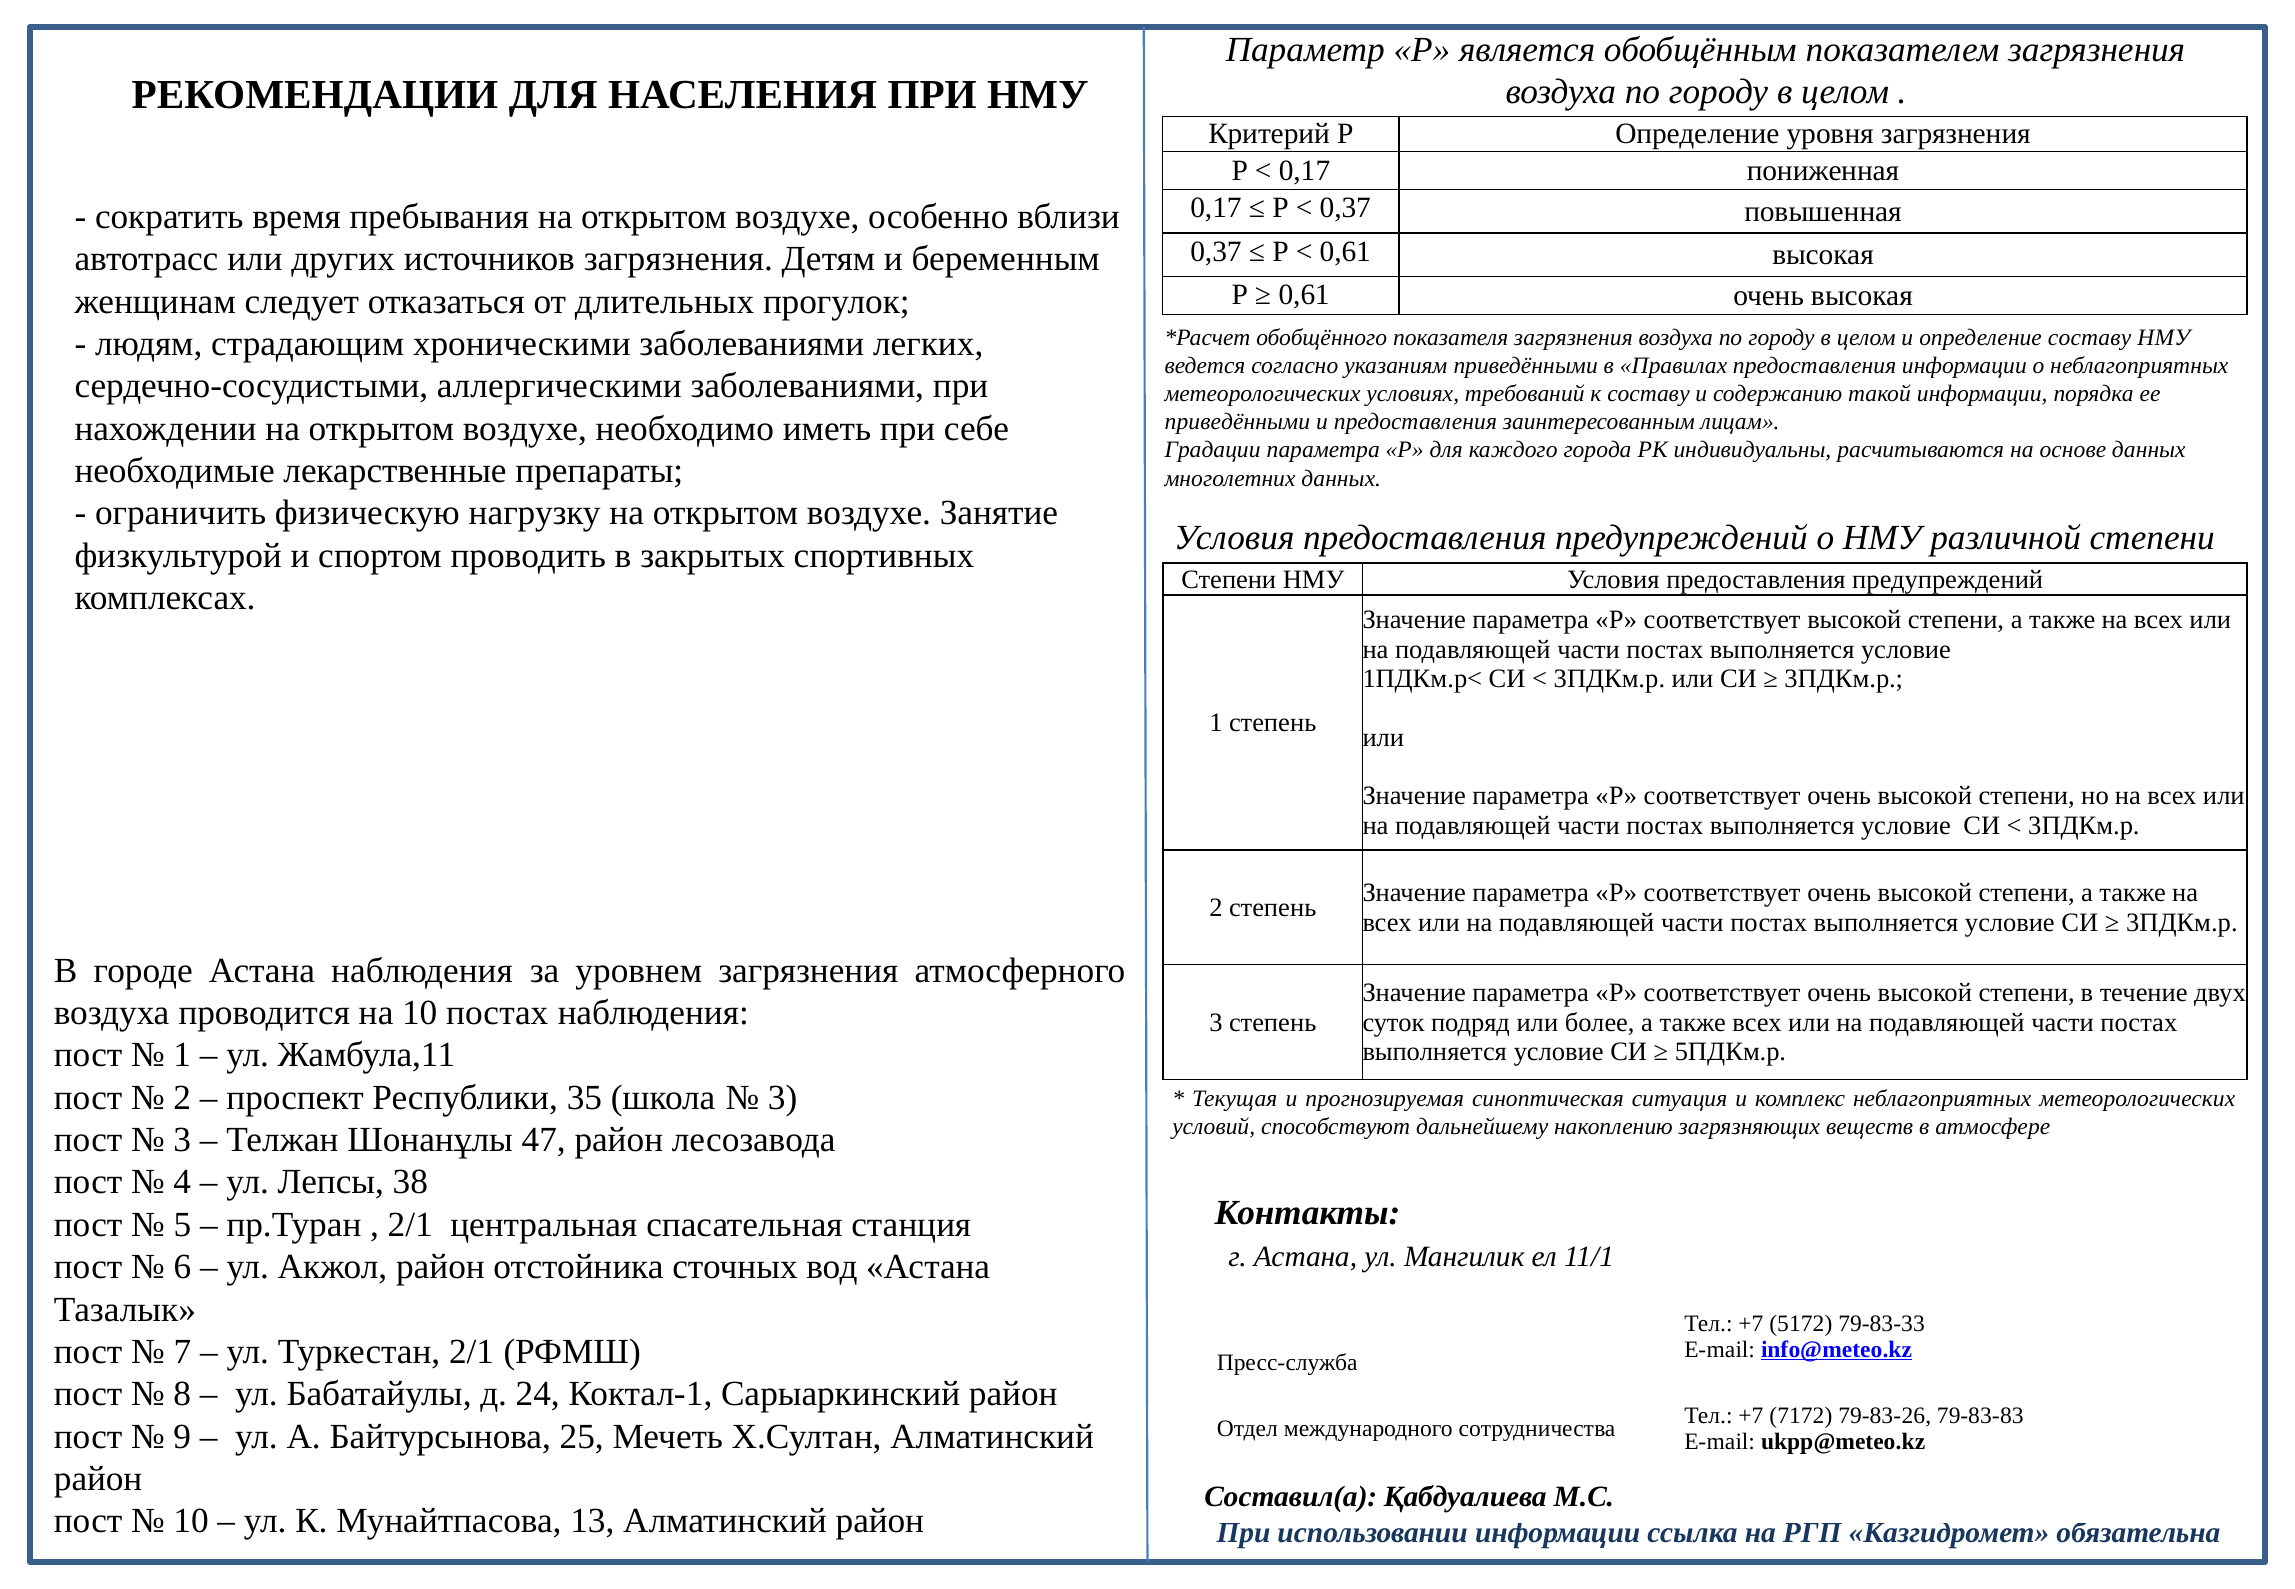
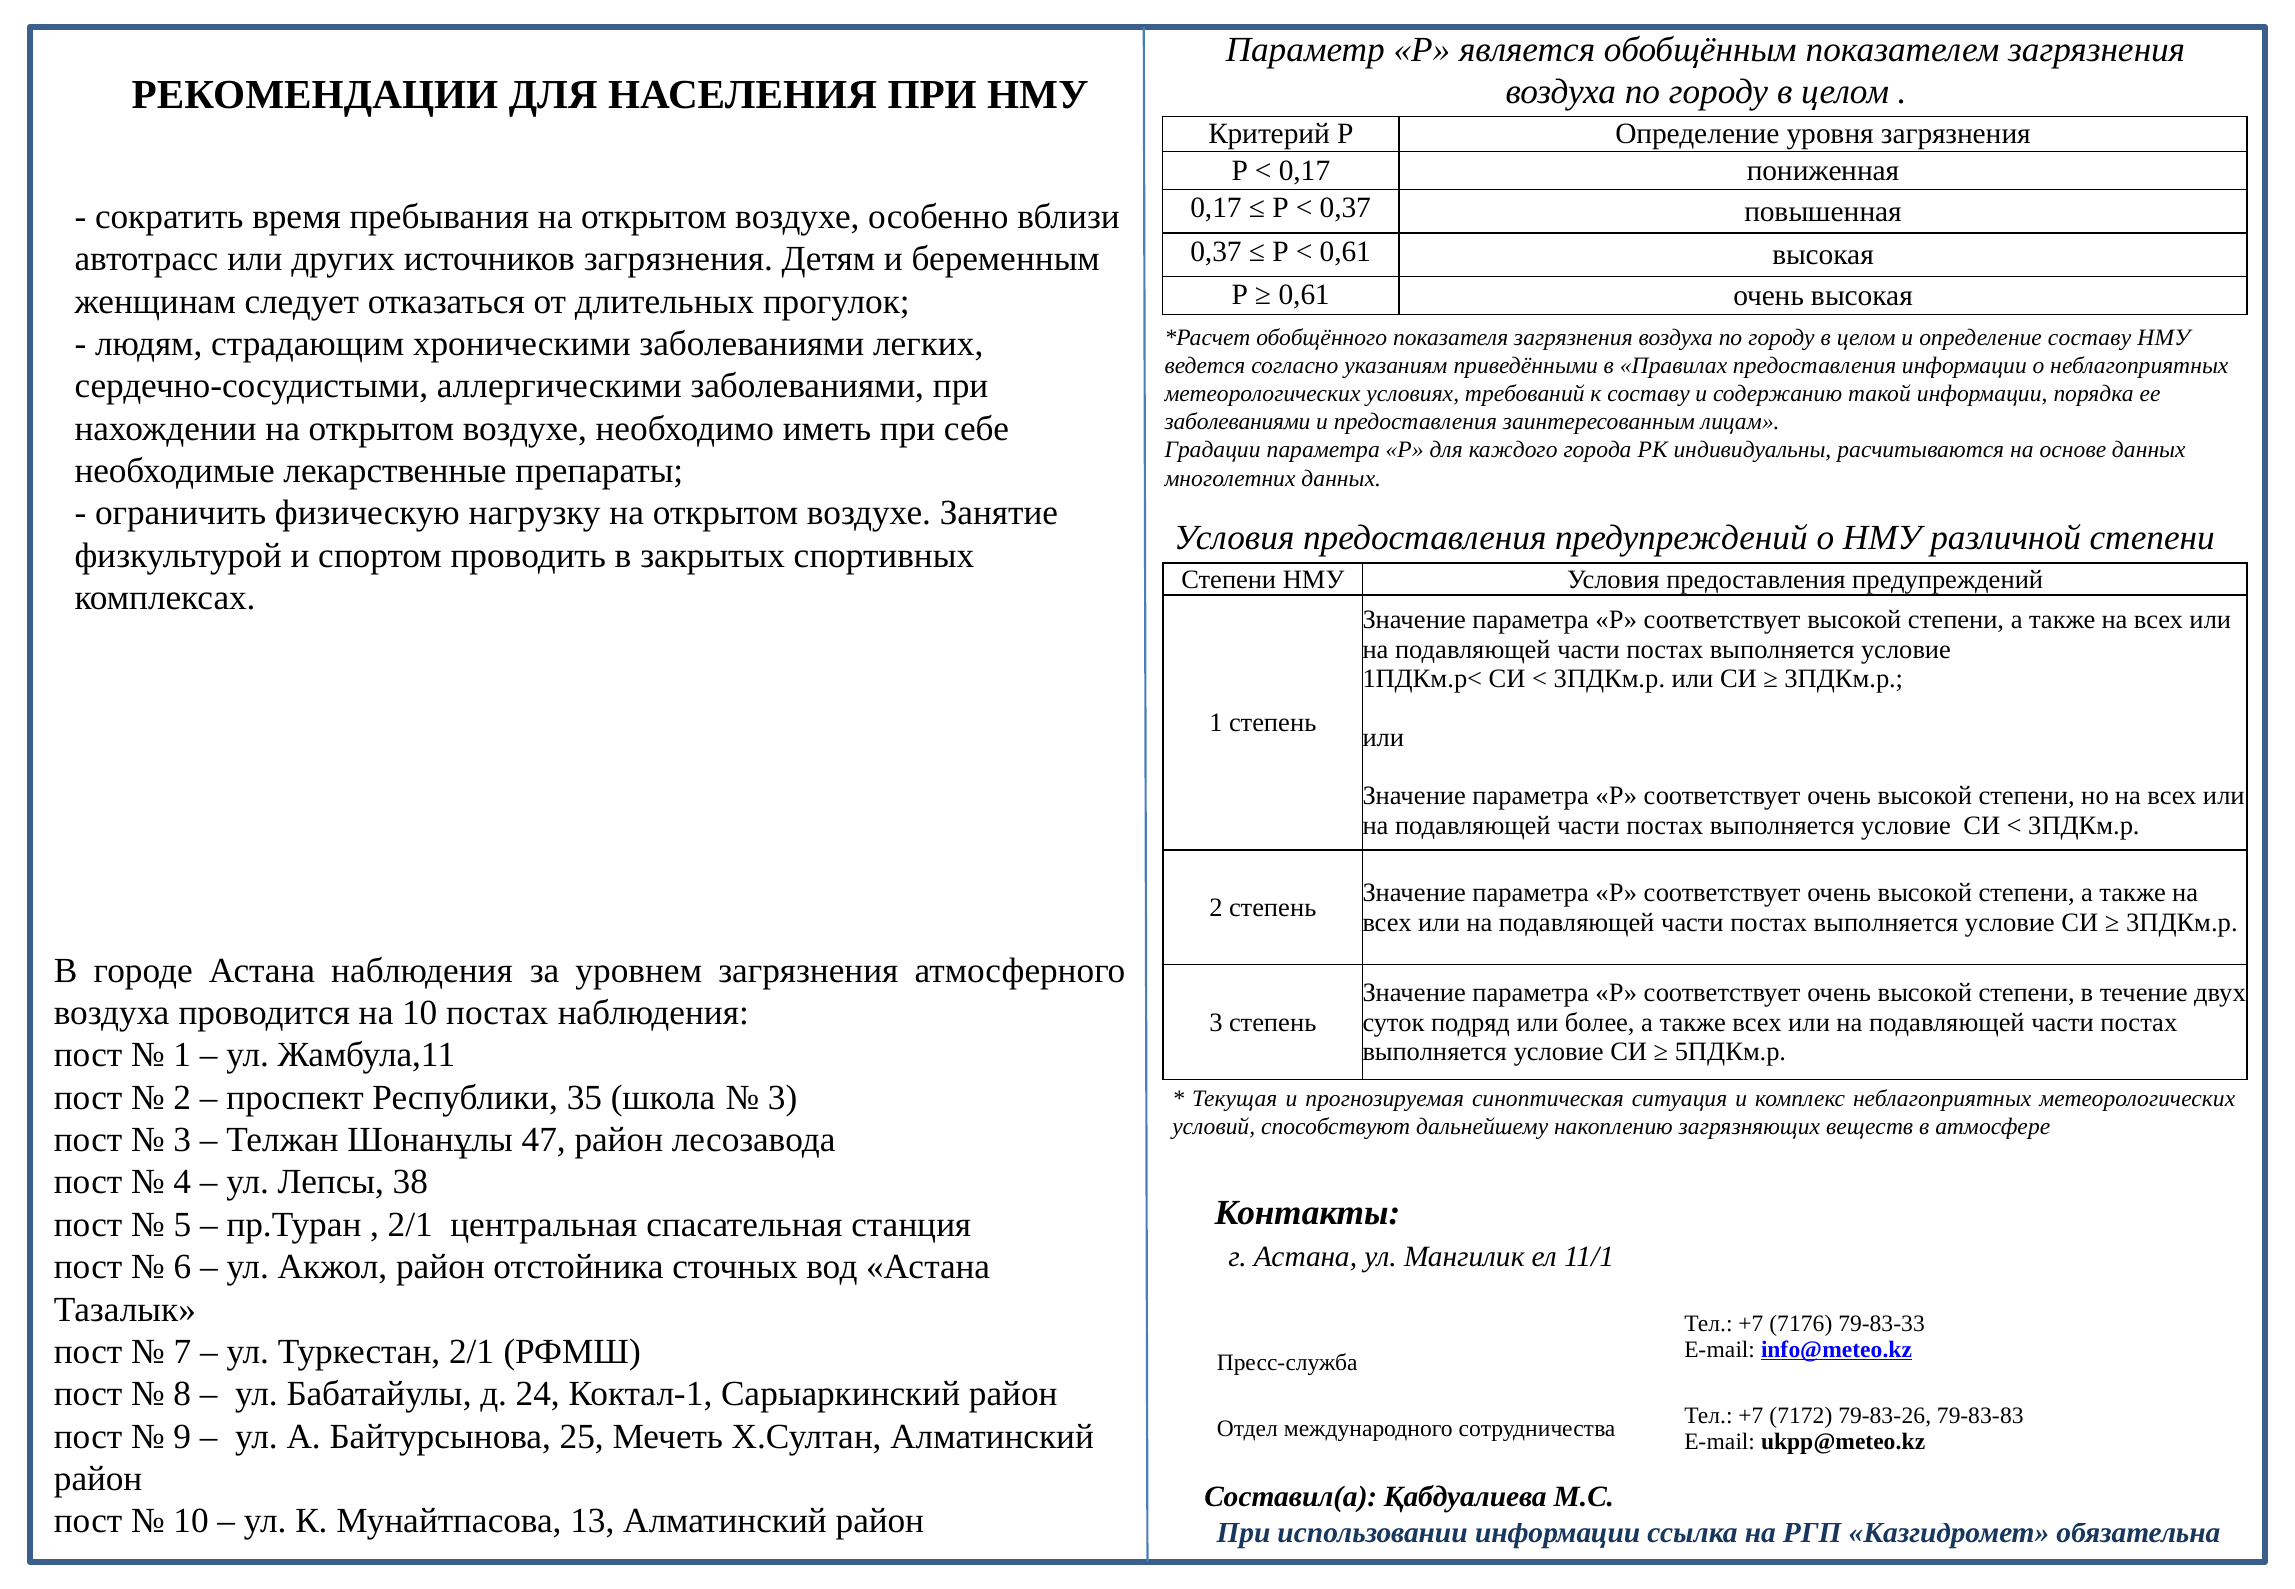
приведёнными at (1237, 422): приведёнными -> заболеваниями
5172: 5172 -> 7176
